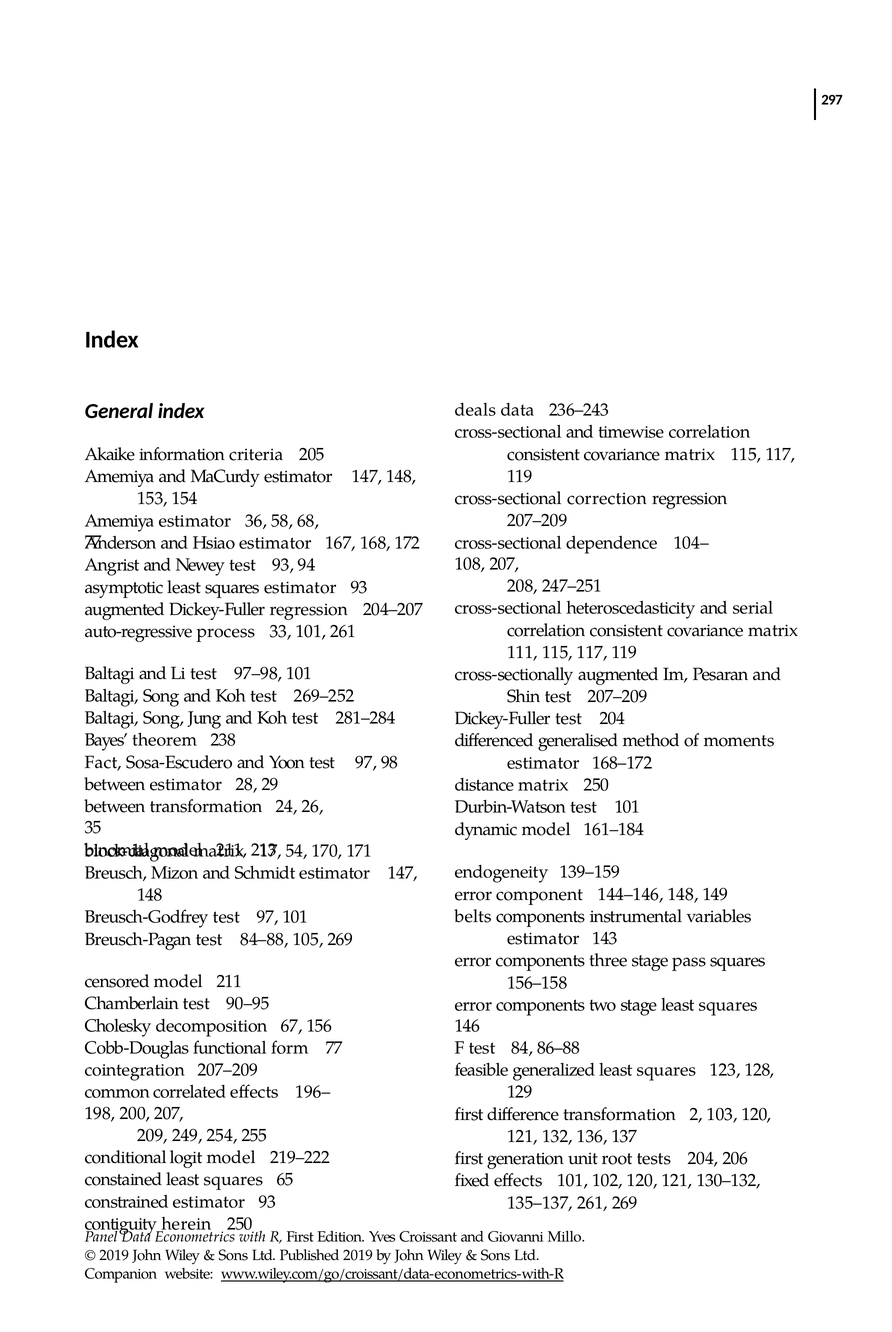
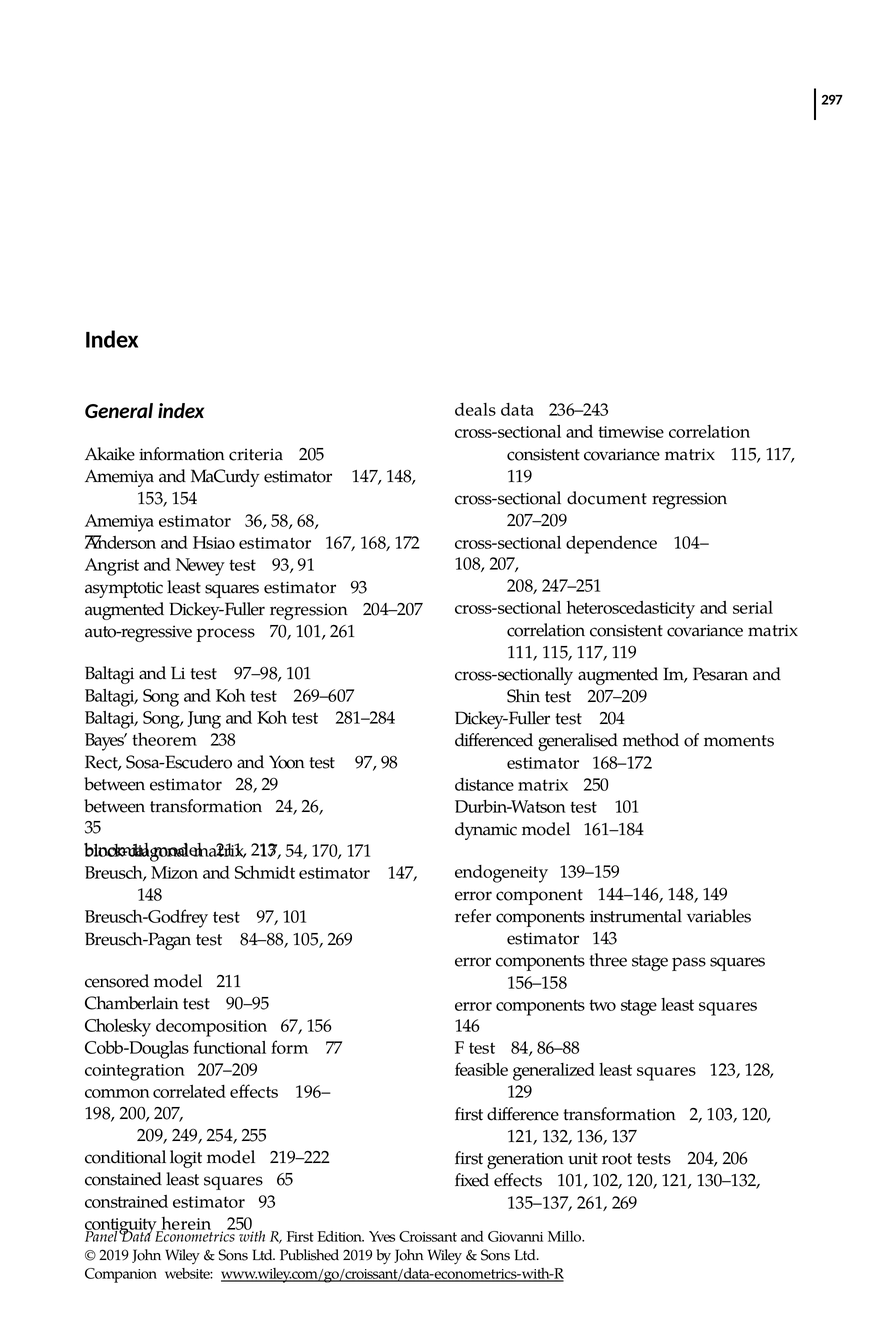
correction: correction -> document
94: 94 -> 91
33: 33 -> 70
269–252: 269–252 -> 269–607
Fact: Fact -> Rect
belts: belts -> refer
